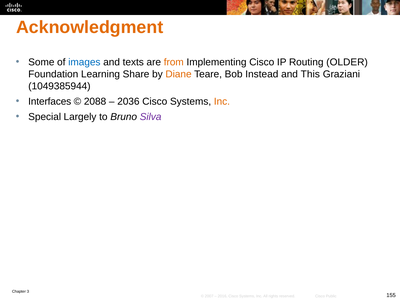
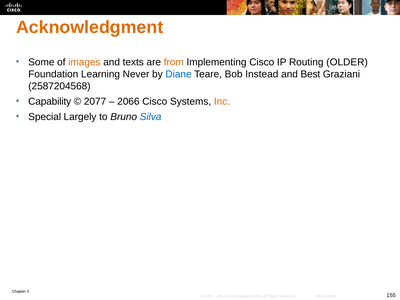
images colour: blue -> orange
Share: Share -> Never
Diane colour: orange -> blue
This: This -> Best
1049385944: 1049385944 -> 2587204568
Interfaces: Interfaces -> Capability
2088: 2088 -> 2077
2036: 2036 -> 2066
Silva colour: purple -> blue
